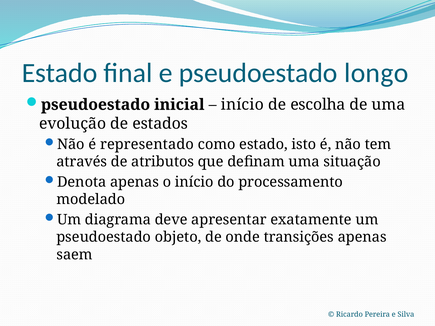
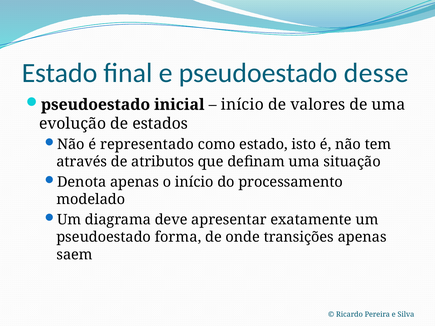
longo: longo -> desse
escolha: escolha -> valores
objeto: objeto -> forma
